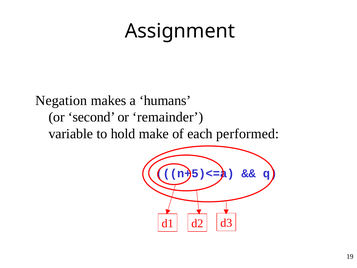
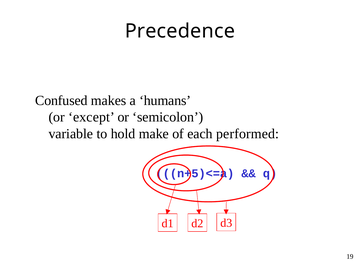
Assignment: Assignment -> Precedence
Negation: Negation -> Confused
second: second -> except
remainder: remainder -> semicolon
